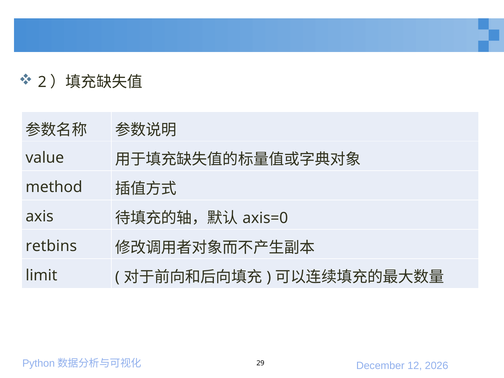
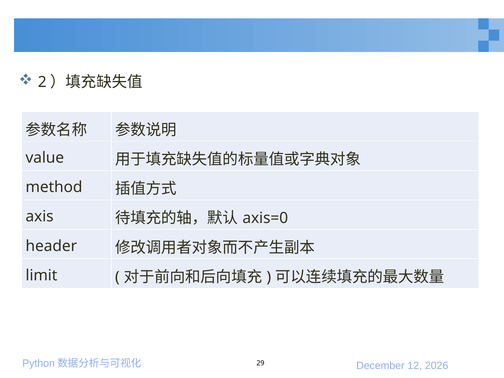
retbins: retbins -> header
